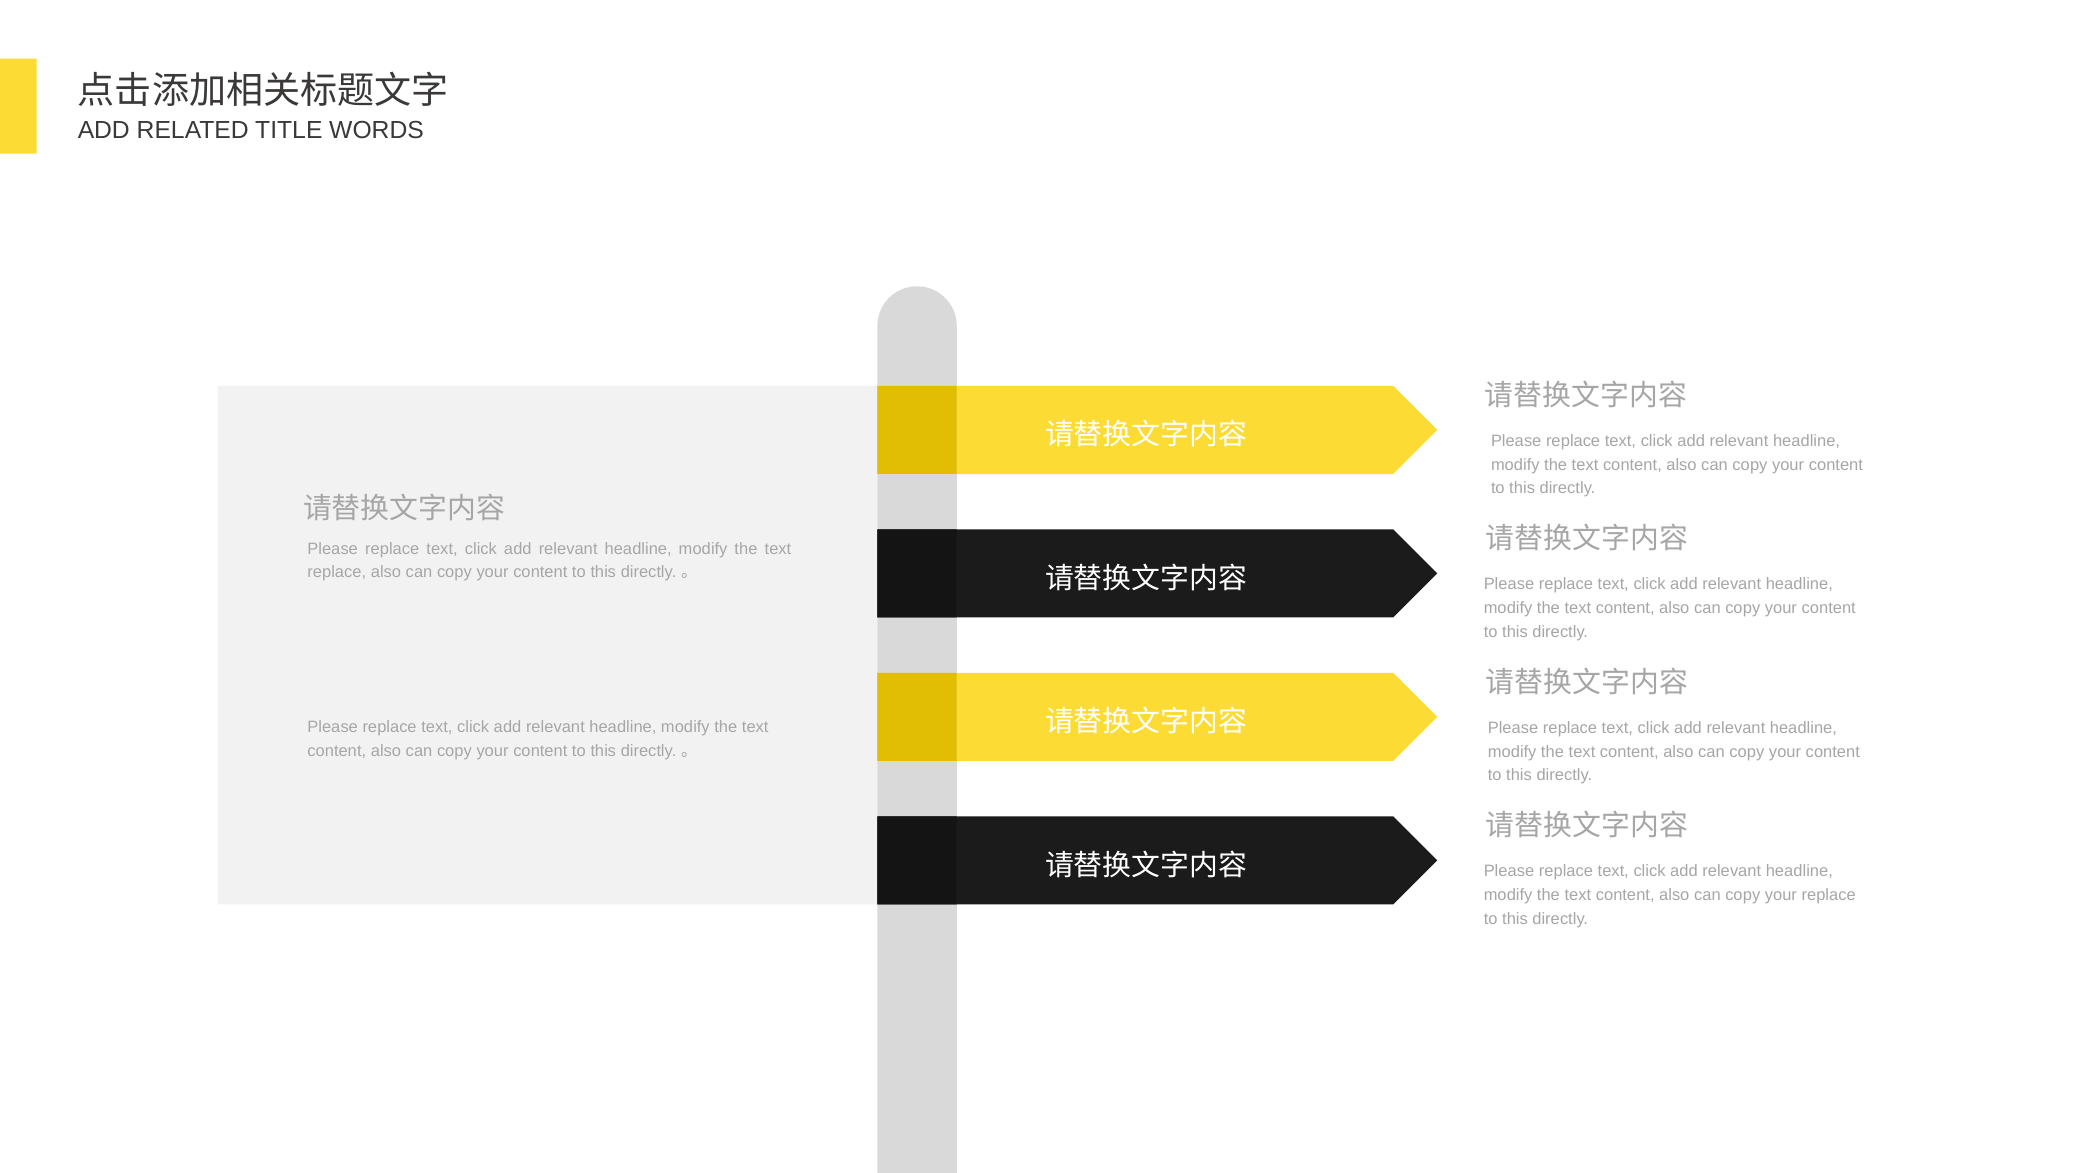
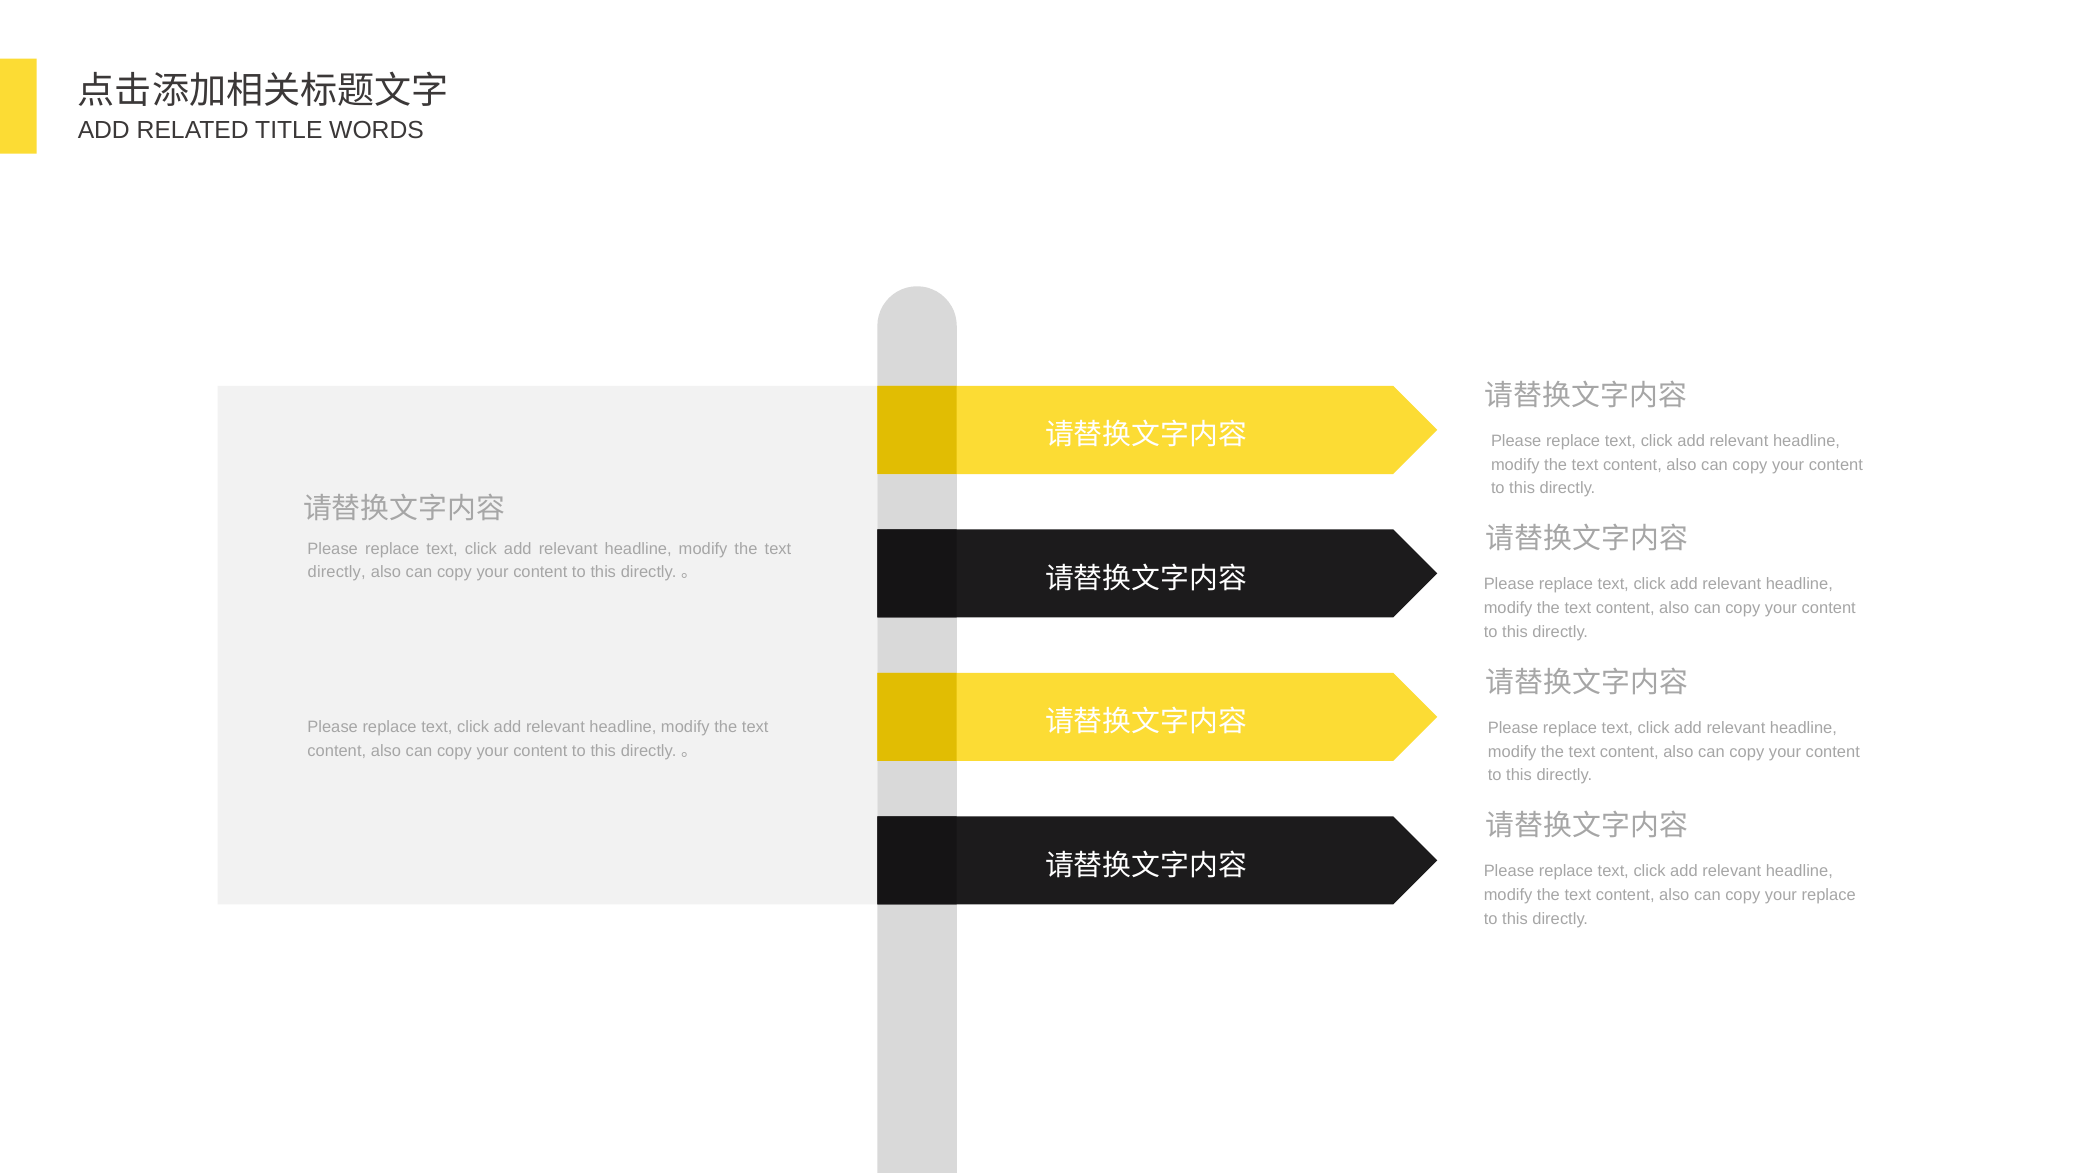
replace at (337, 572): replace -> directly
